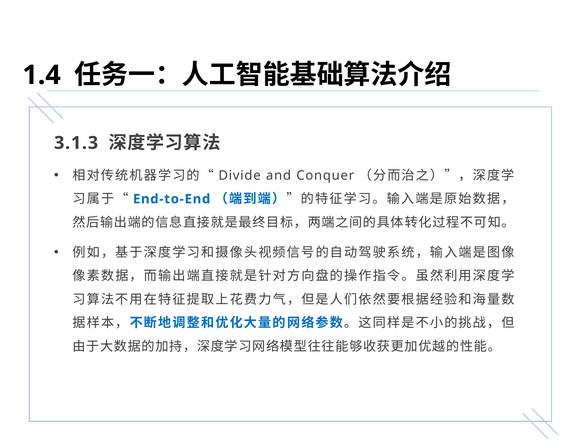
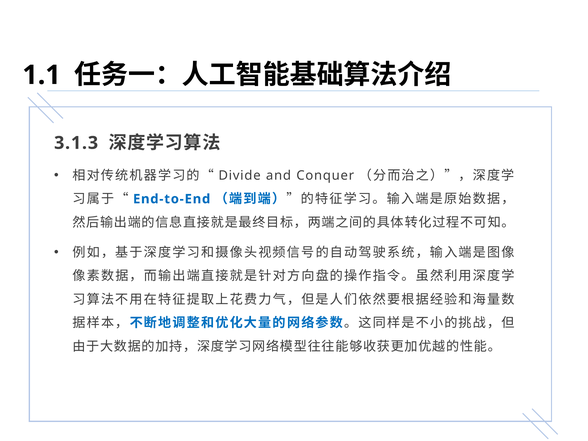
1.4: 1.4 -> 1.1
